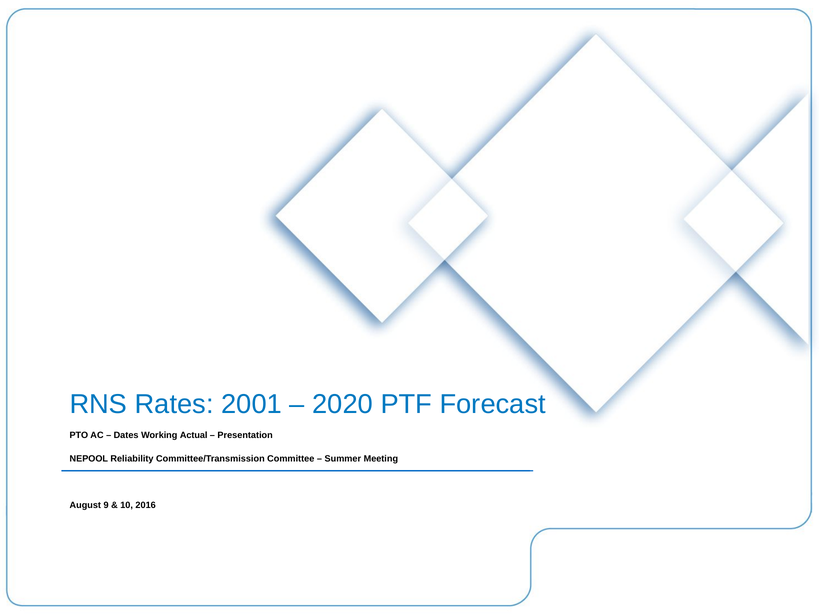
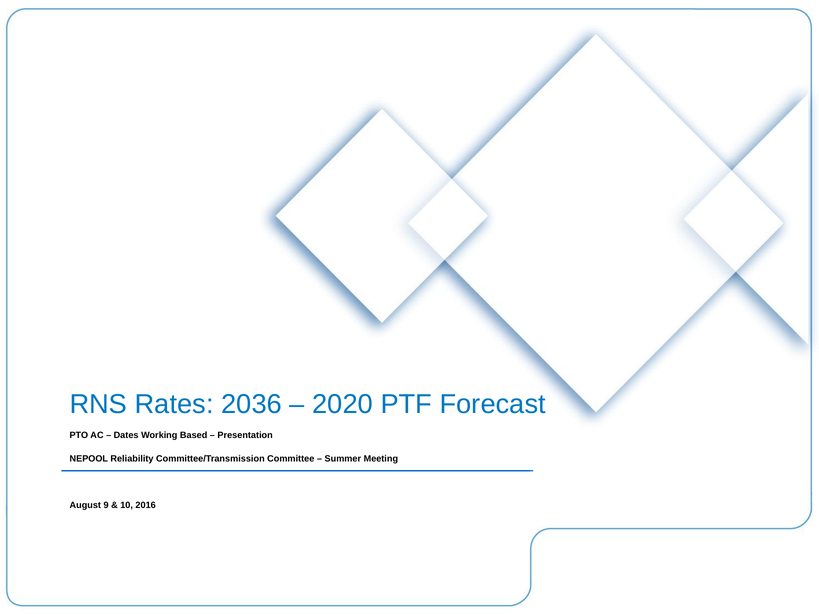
2001: 2001 -> 2036
Actual: Actual -> Based
